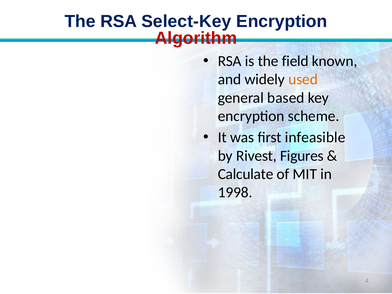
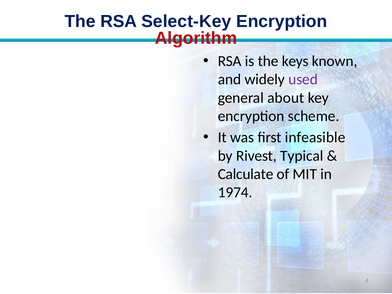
field: field -> keys
used colour: orange -> purple
based: based -> about
Figures: Figures -> Typical
1998: 1998 -> 1974
